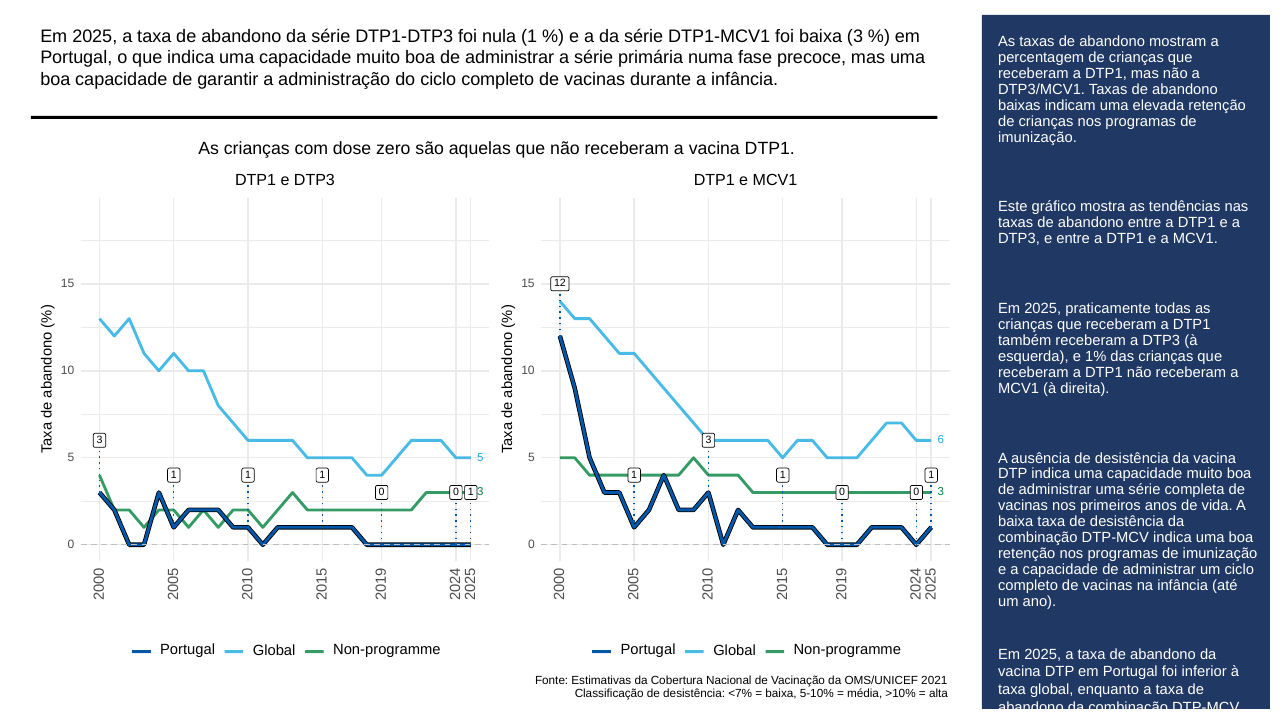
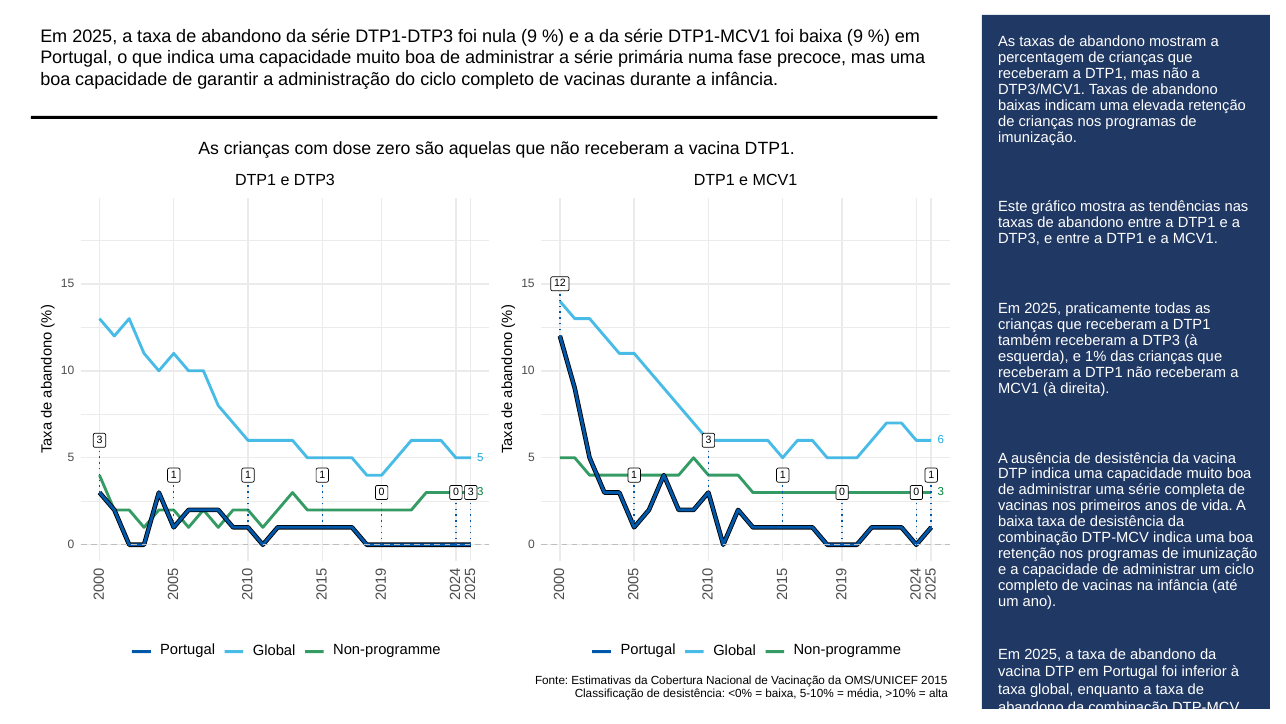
nula 1: 1 -> 9
baixa 3: 3 -> 9
1 at (471, 492): 1 -> 3
2021: 2021 -> 2015
<7%: <7% -> <0%
